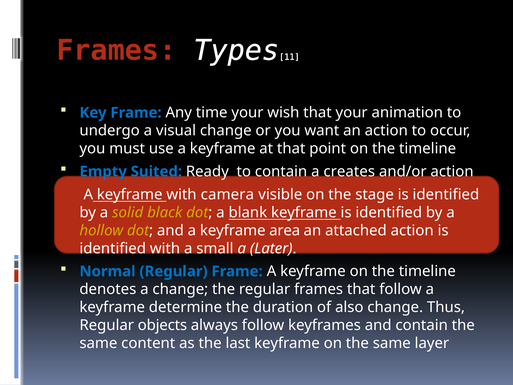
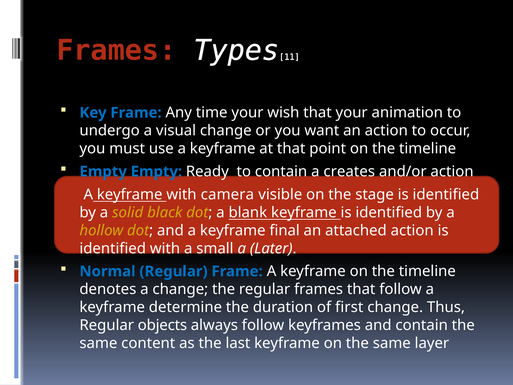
Empty Suited: Suited -> Empty
area: area -> final
also: also -> first
